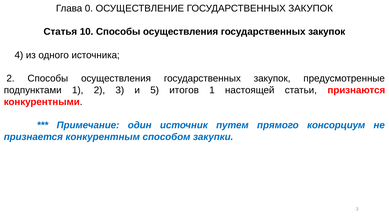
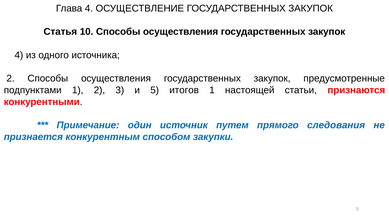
Глава 0: 0 -> 4
консорциум: консорциум -> следования
